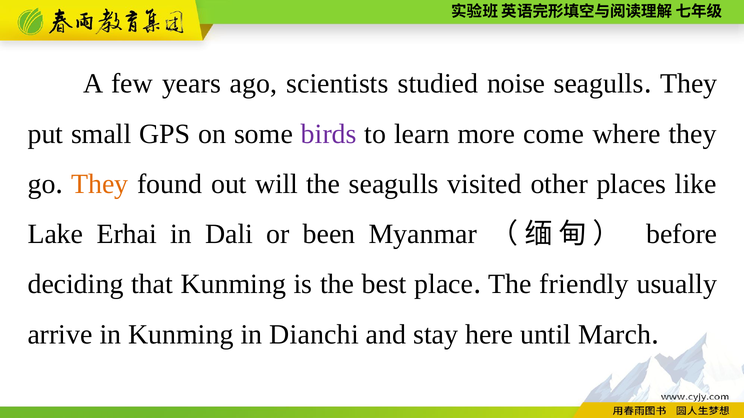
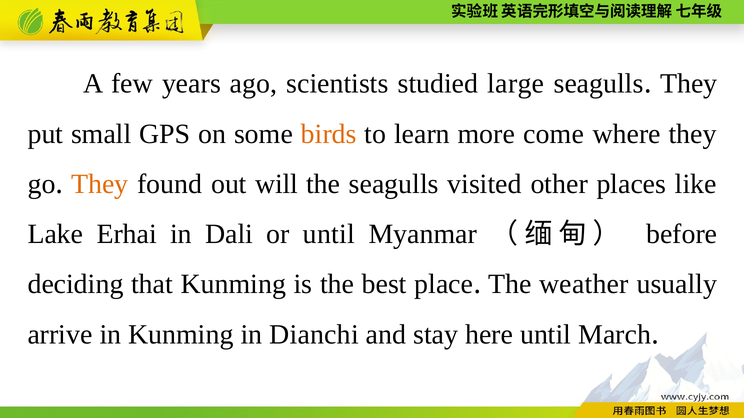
noise: noise -> large
birds colour: purple -> orange
or been: been -> until
friendly: friendly -> weather
